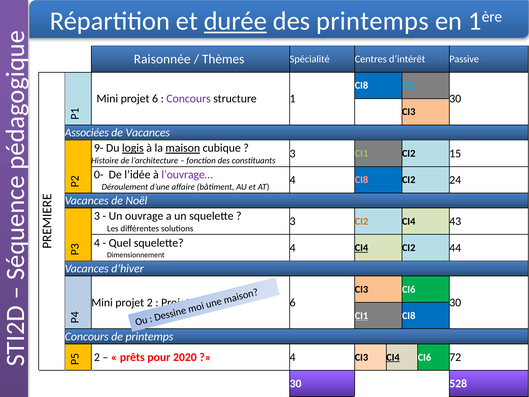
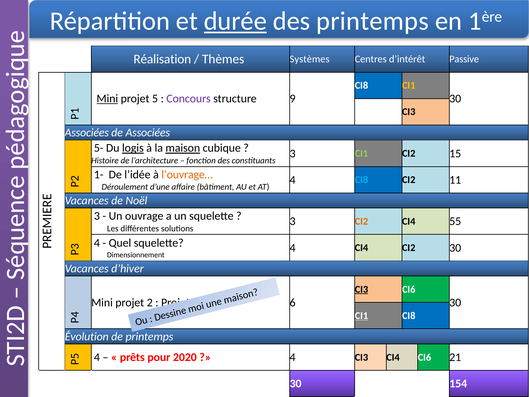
Raisonnée: Raisonnée -> Réalisation
Spécialité: Spécialité -> Systèmes
CI1 at (409, 85) colour: light blue -> yellow
Mini at (107, 99) underline: none -> present
projet 6: 6 -> 5
structure 1: 1 -> 9
de Vacances: Vacances -> Associées
9-: 9- -> 5-
0-: 0- -> 1-
l’ouvrage… colour: purple -> orange
CI8 at (361, 180) colour: pink -> light blue
24: 24 -> 11
43: 43 -> 55
CI4 at (361, 248) underline: present -> none
CI2 44: 44 -> 30
CI3 at (361, 289) underline: none -> present
Concours at (87, 336): Concours -> Évolution
5 2: 2 -> 4
CI4 at (393, 357) underline: present -> none
72: 72 -> 21
528: 528 -> 154
